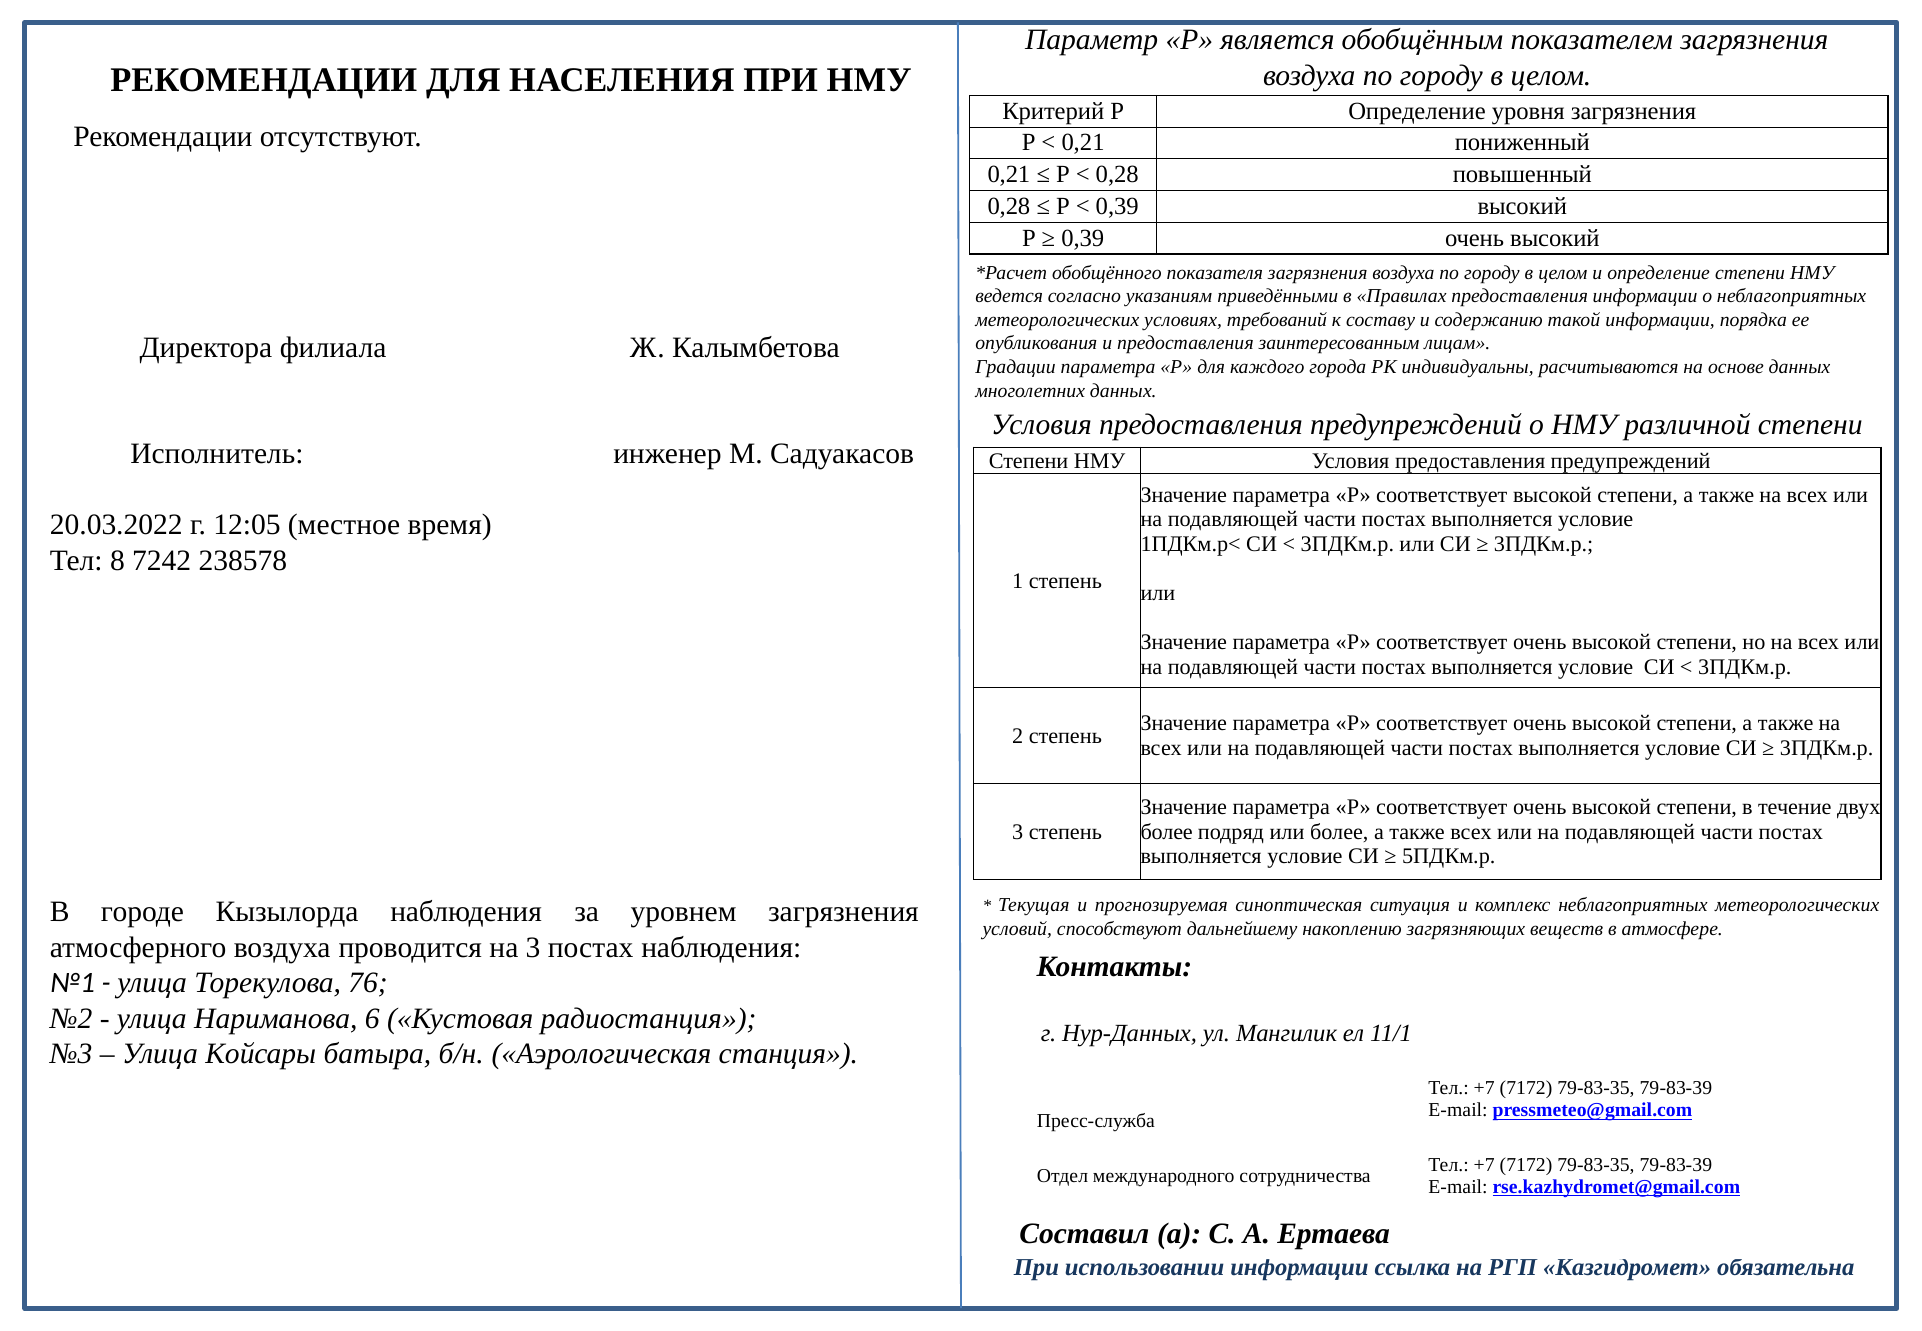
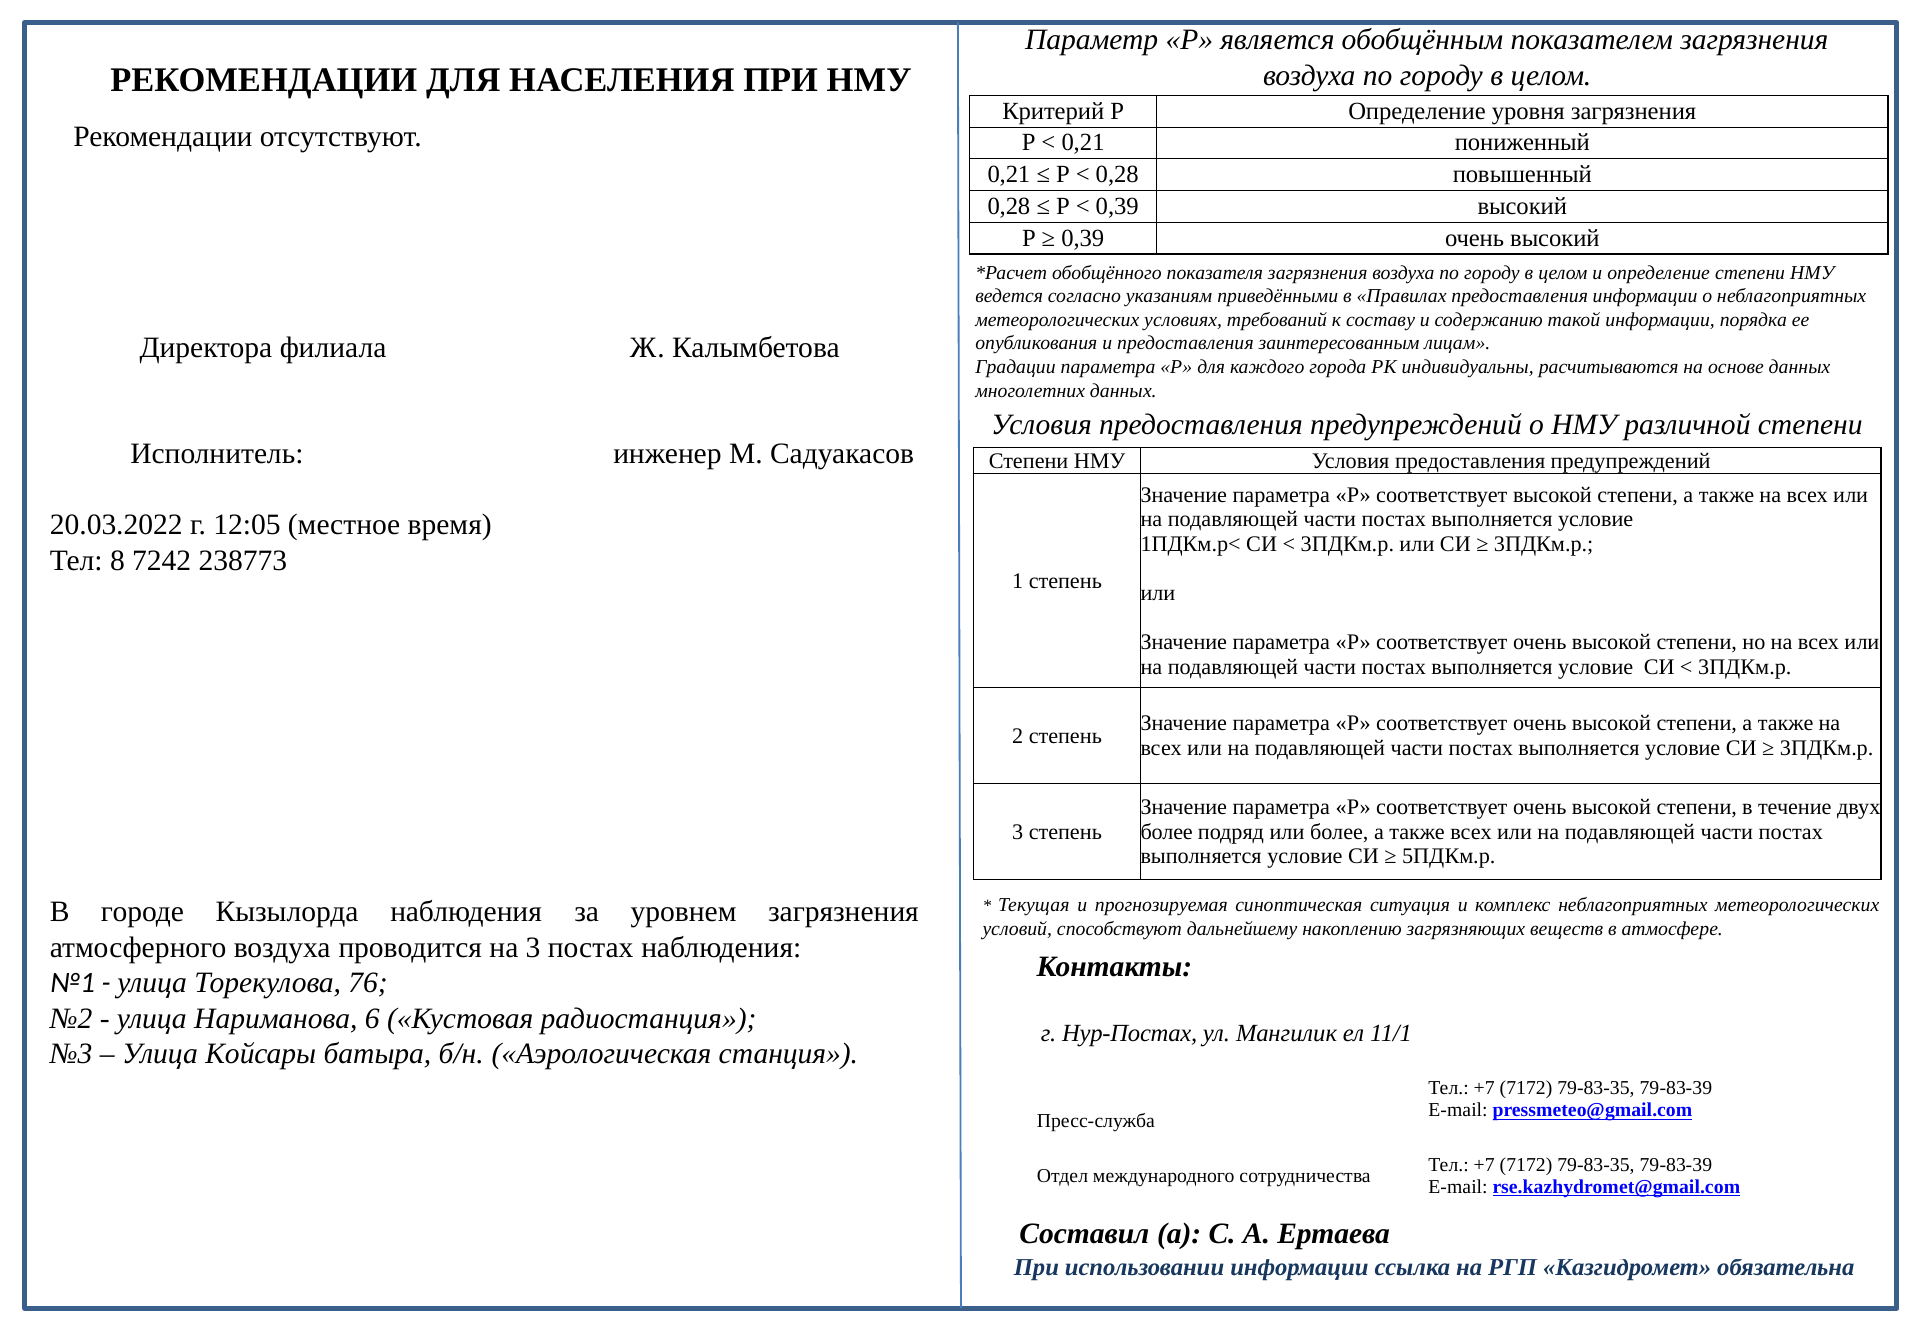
238578: 238578 -> 238773
Нур-Данных: Нур-Данных -> Нур-Постах
